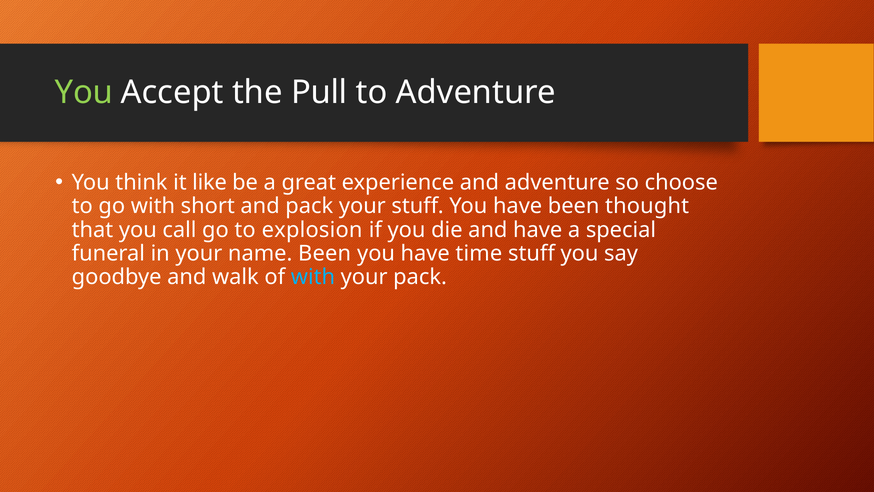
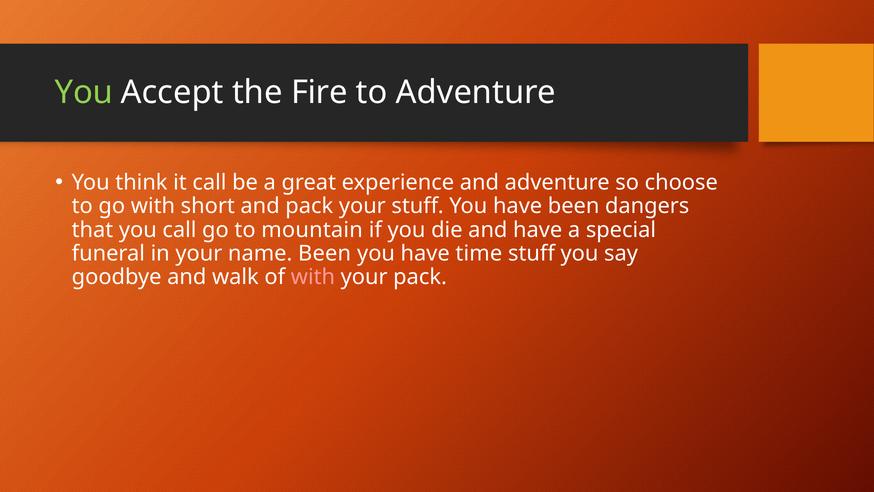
Pull: Pull -> Fire
it like: like -> call
thought: thought -> dangers
explosion: explosion -> mountain
with at (313, 277) colour: light blue -> pink
